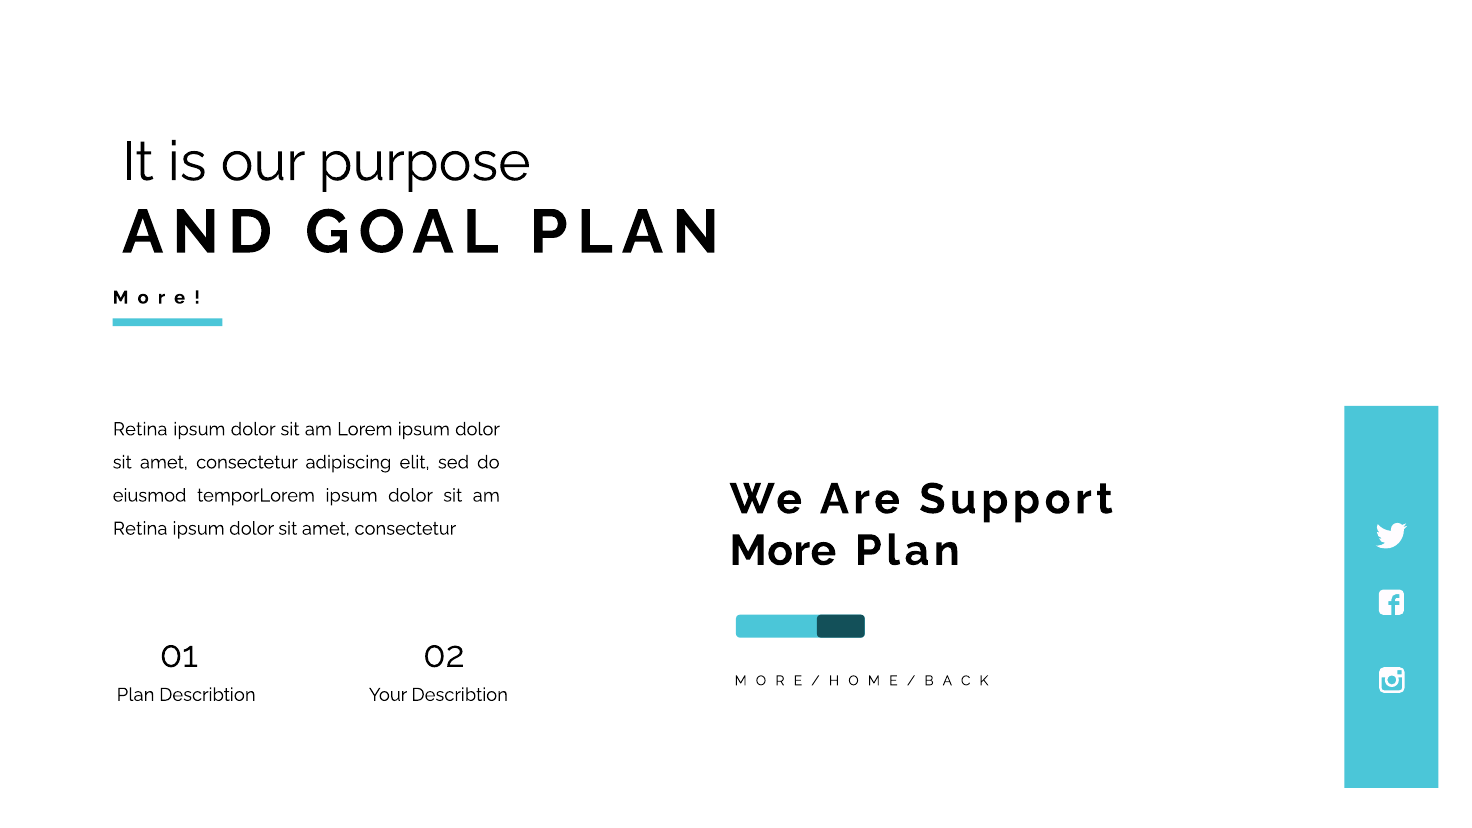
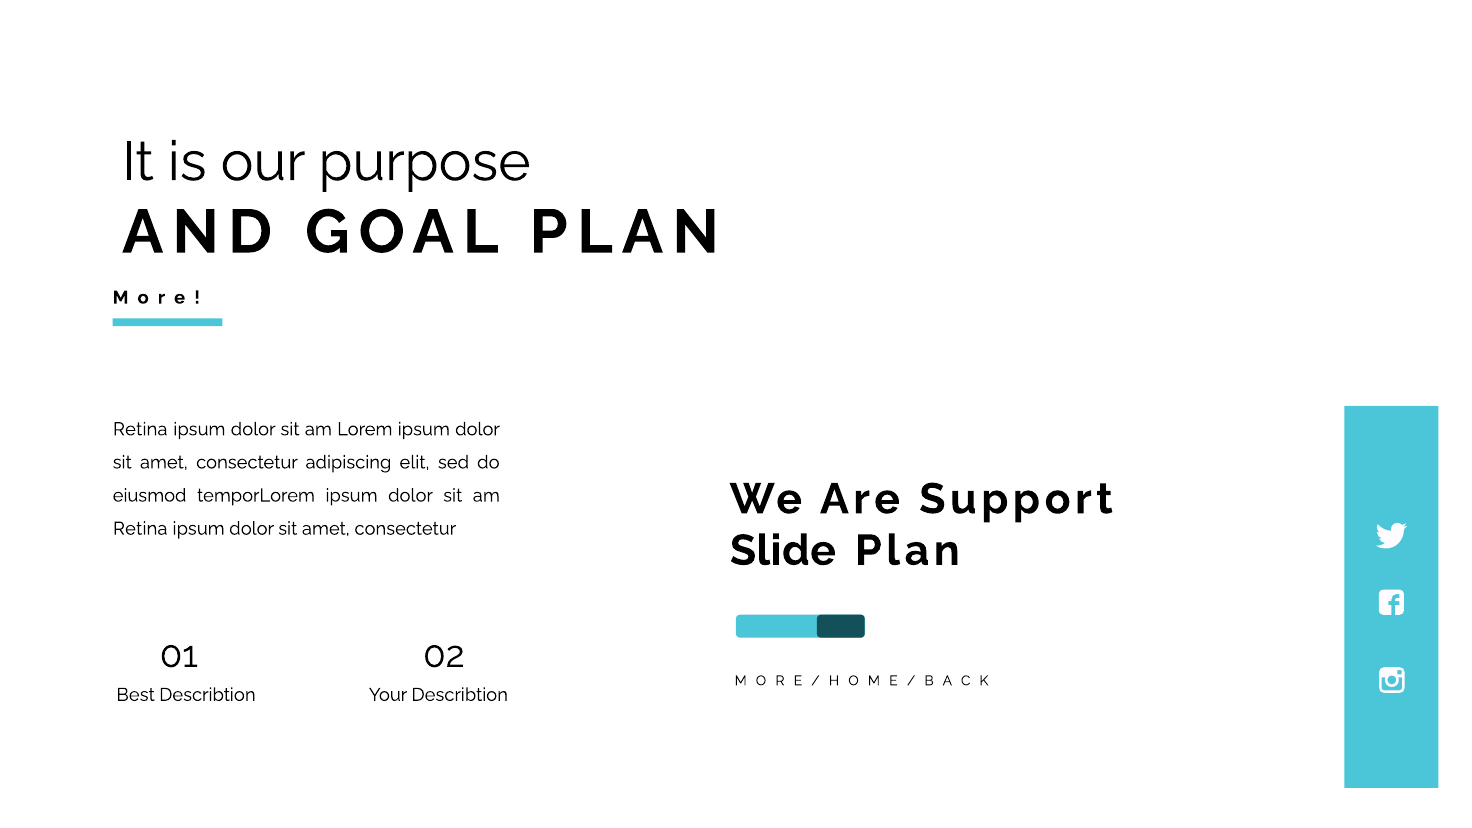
More: More -> Slide
Plan at (136, 695): Plan -> Best
